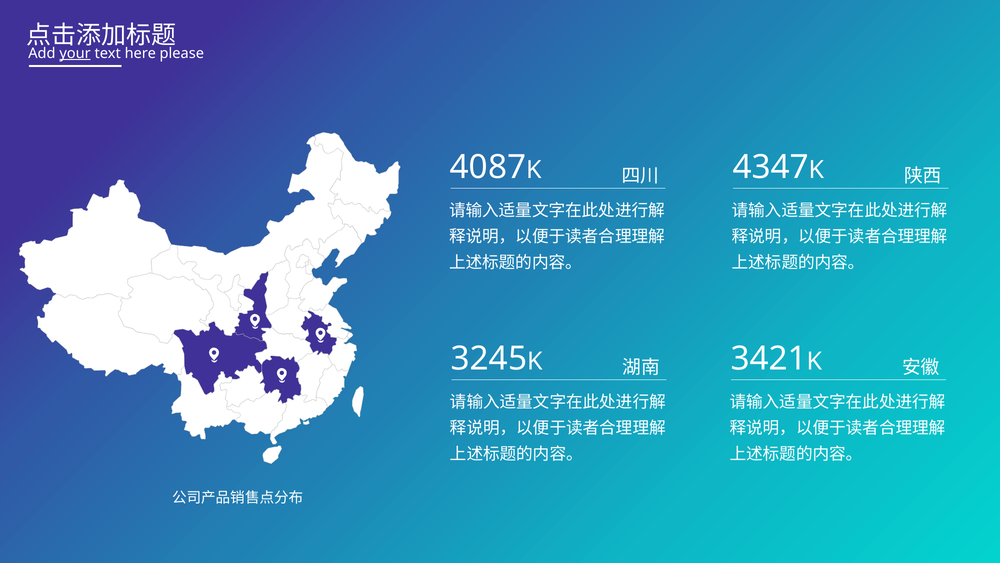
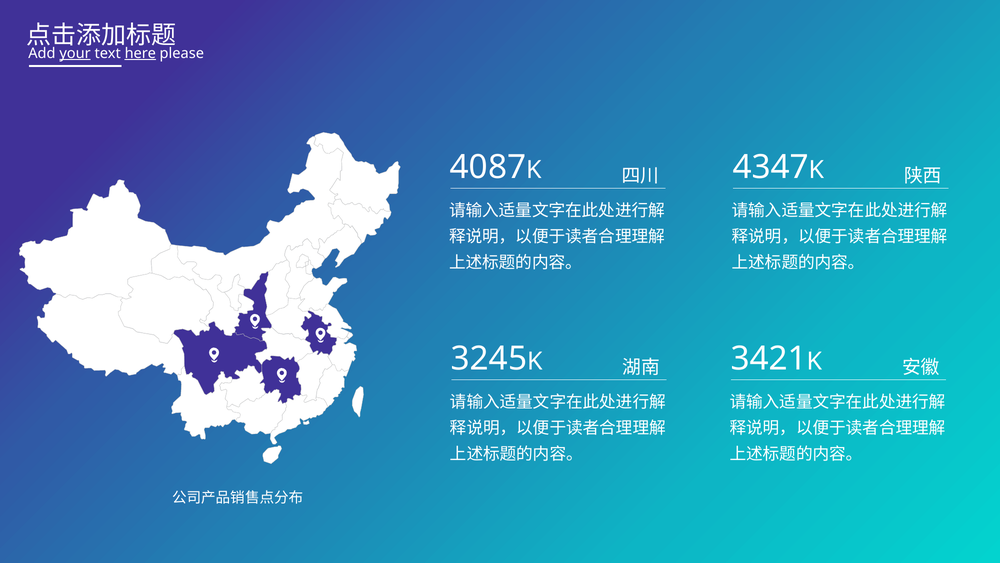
here underline: none -> present
